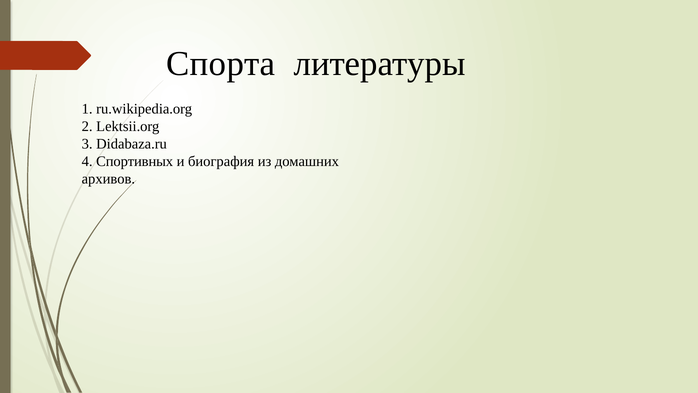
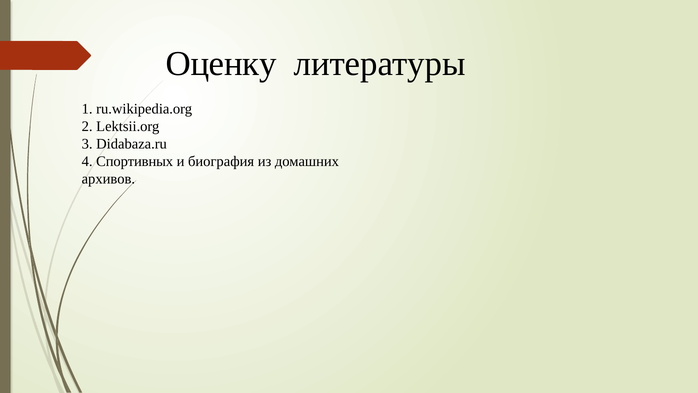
Спорта: Спорта -> Оценку
